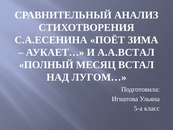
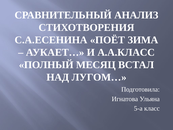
А.А.ВСТАЛ: А.А.ВСТАЛ -> А.А.КЛАСС
